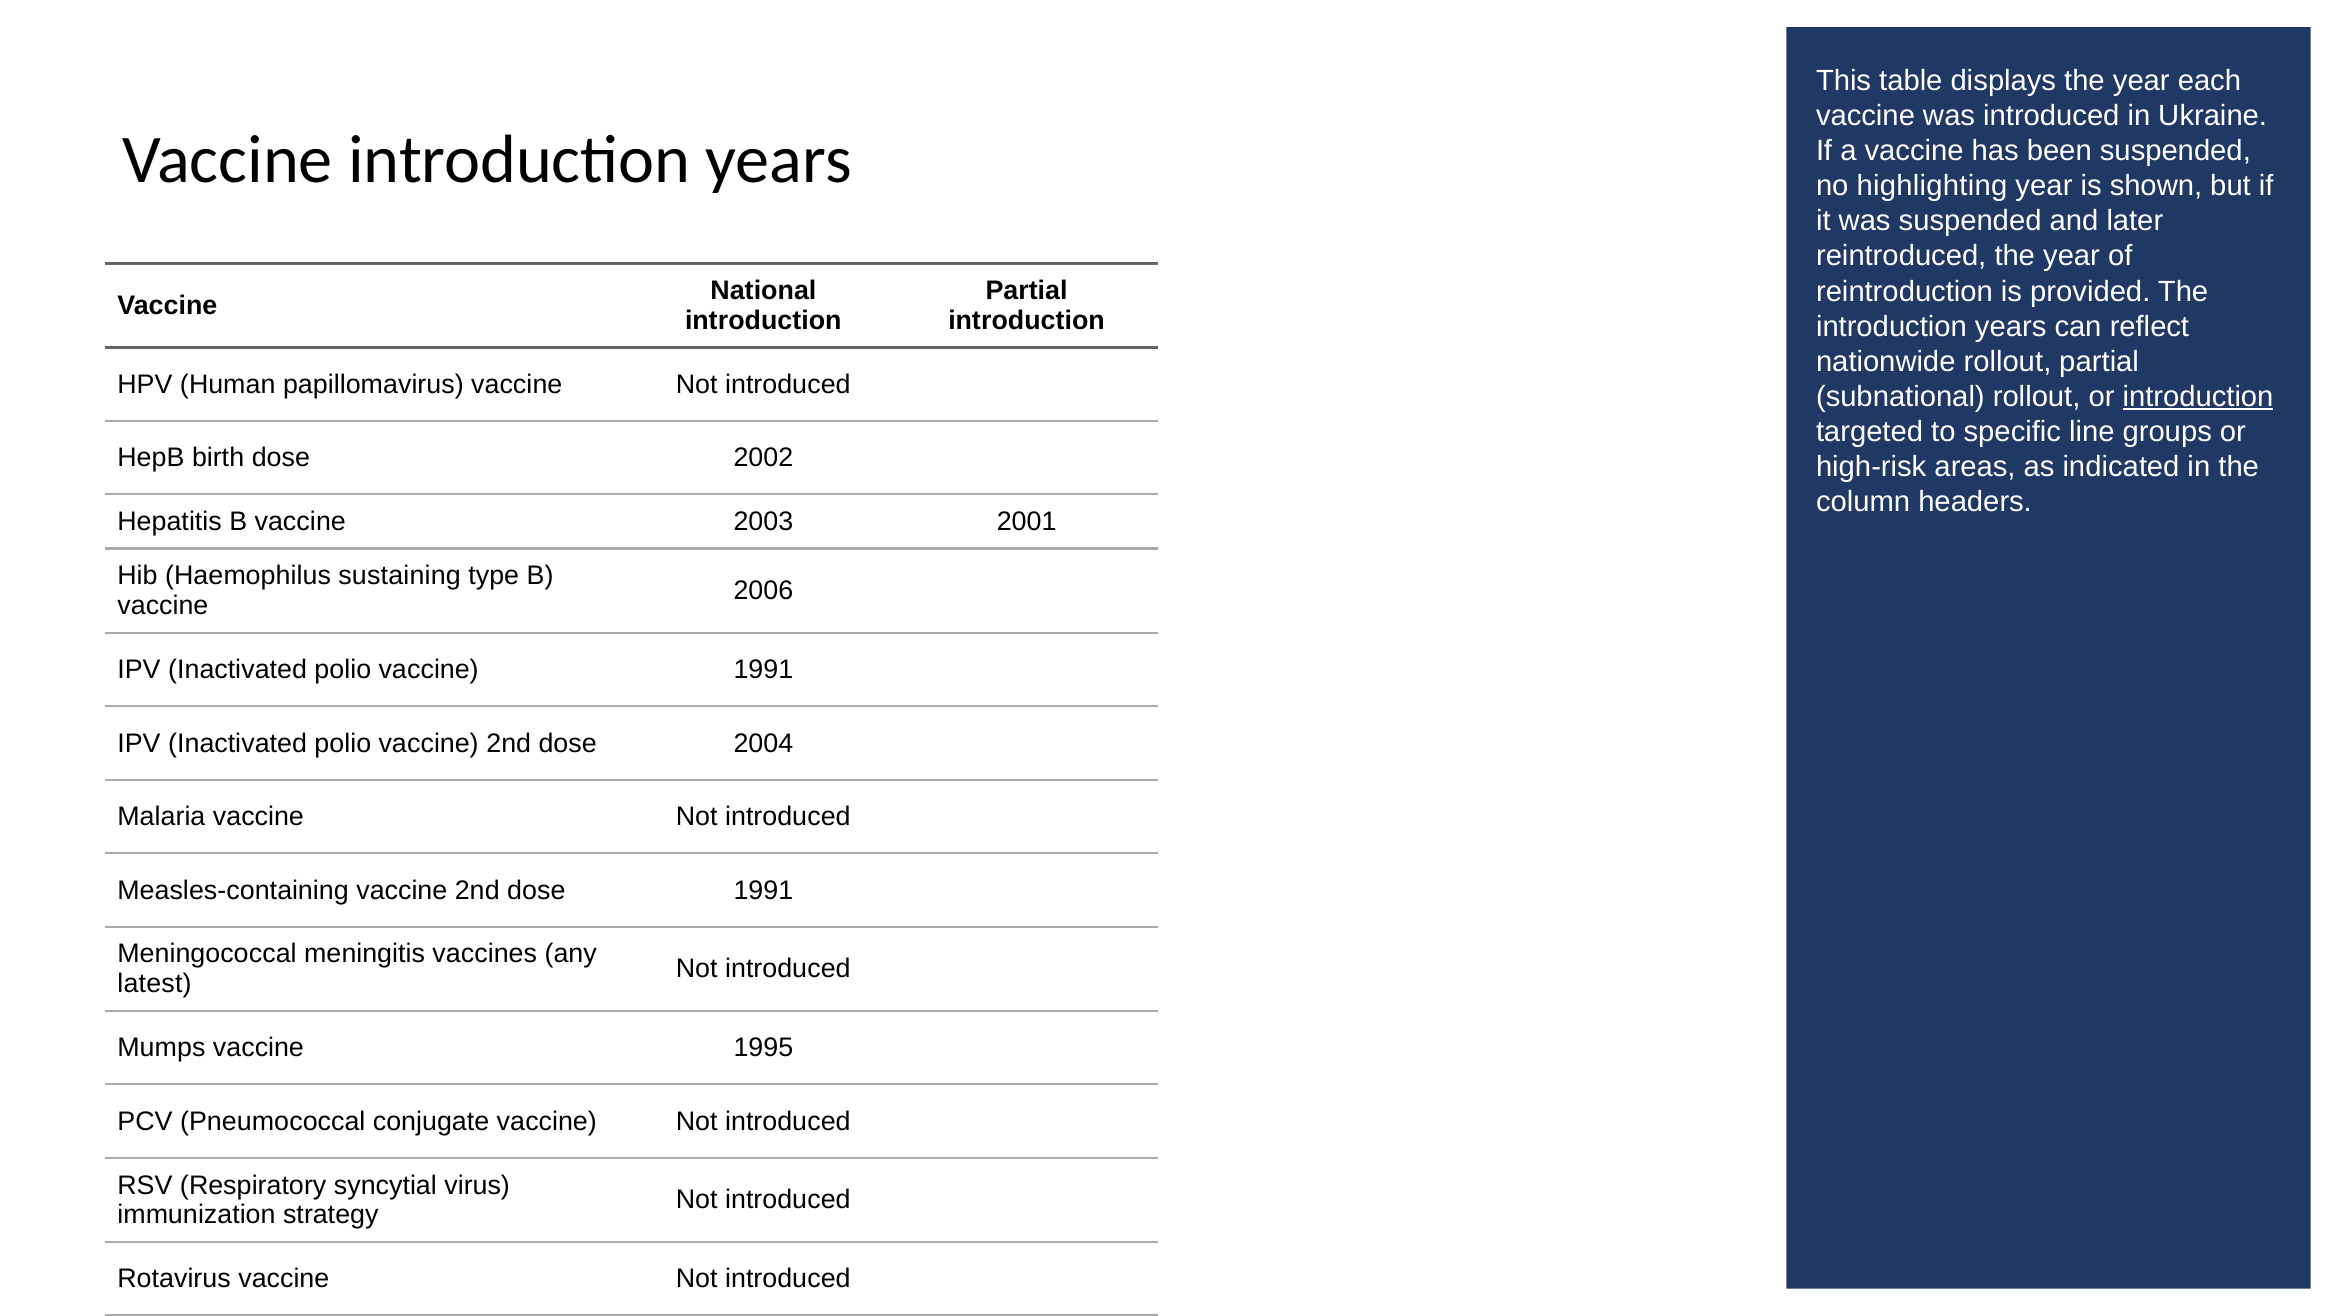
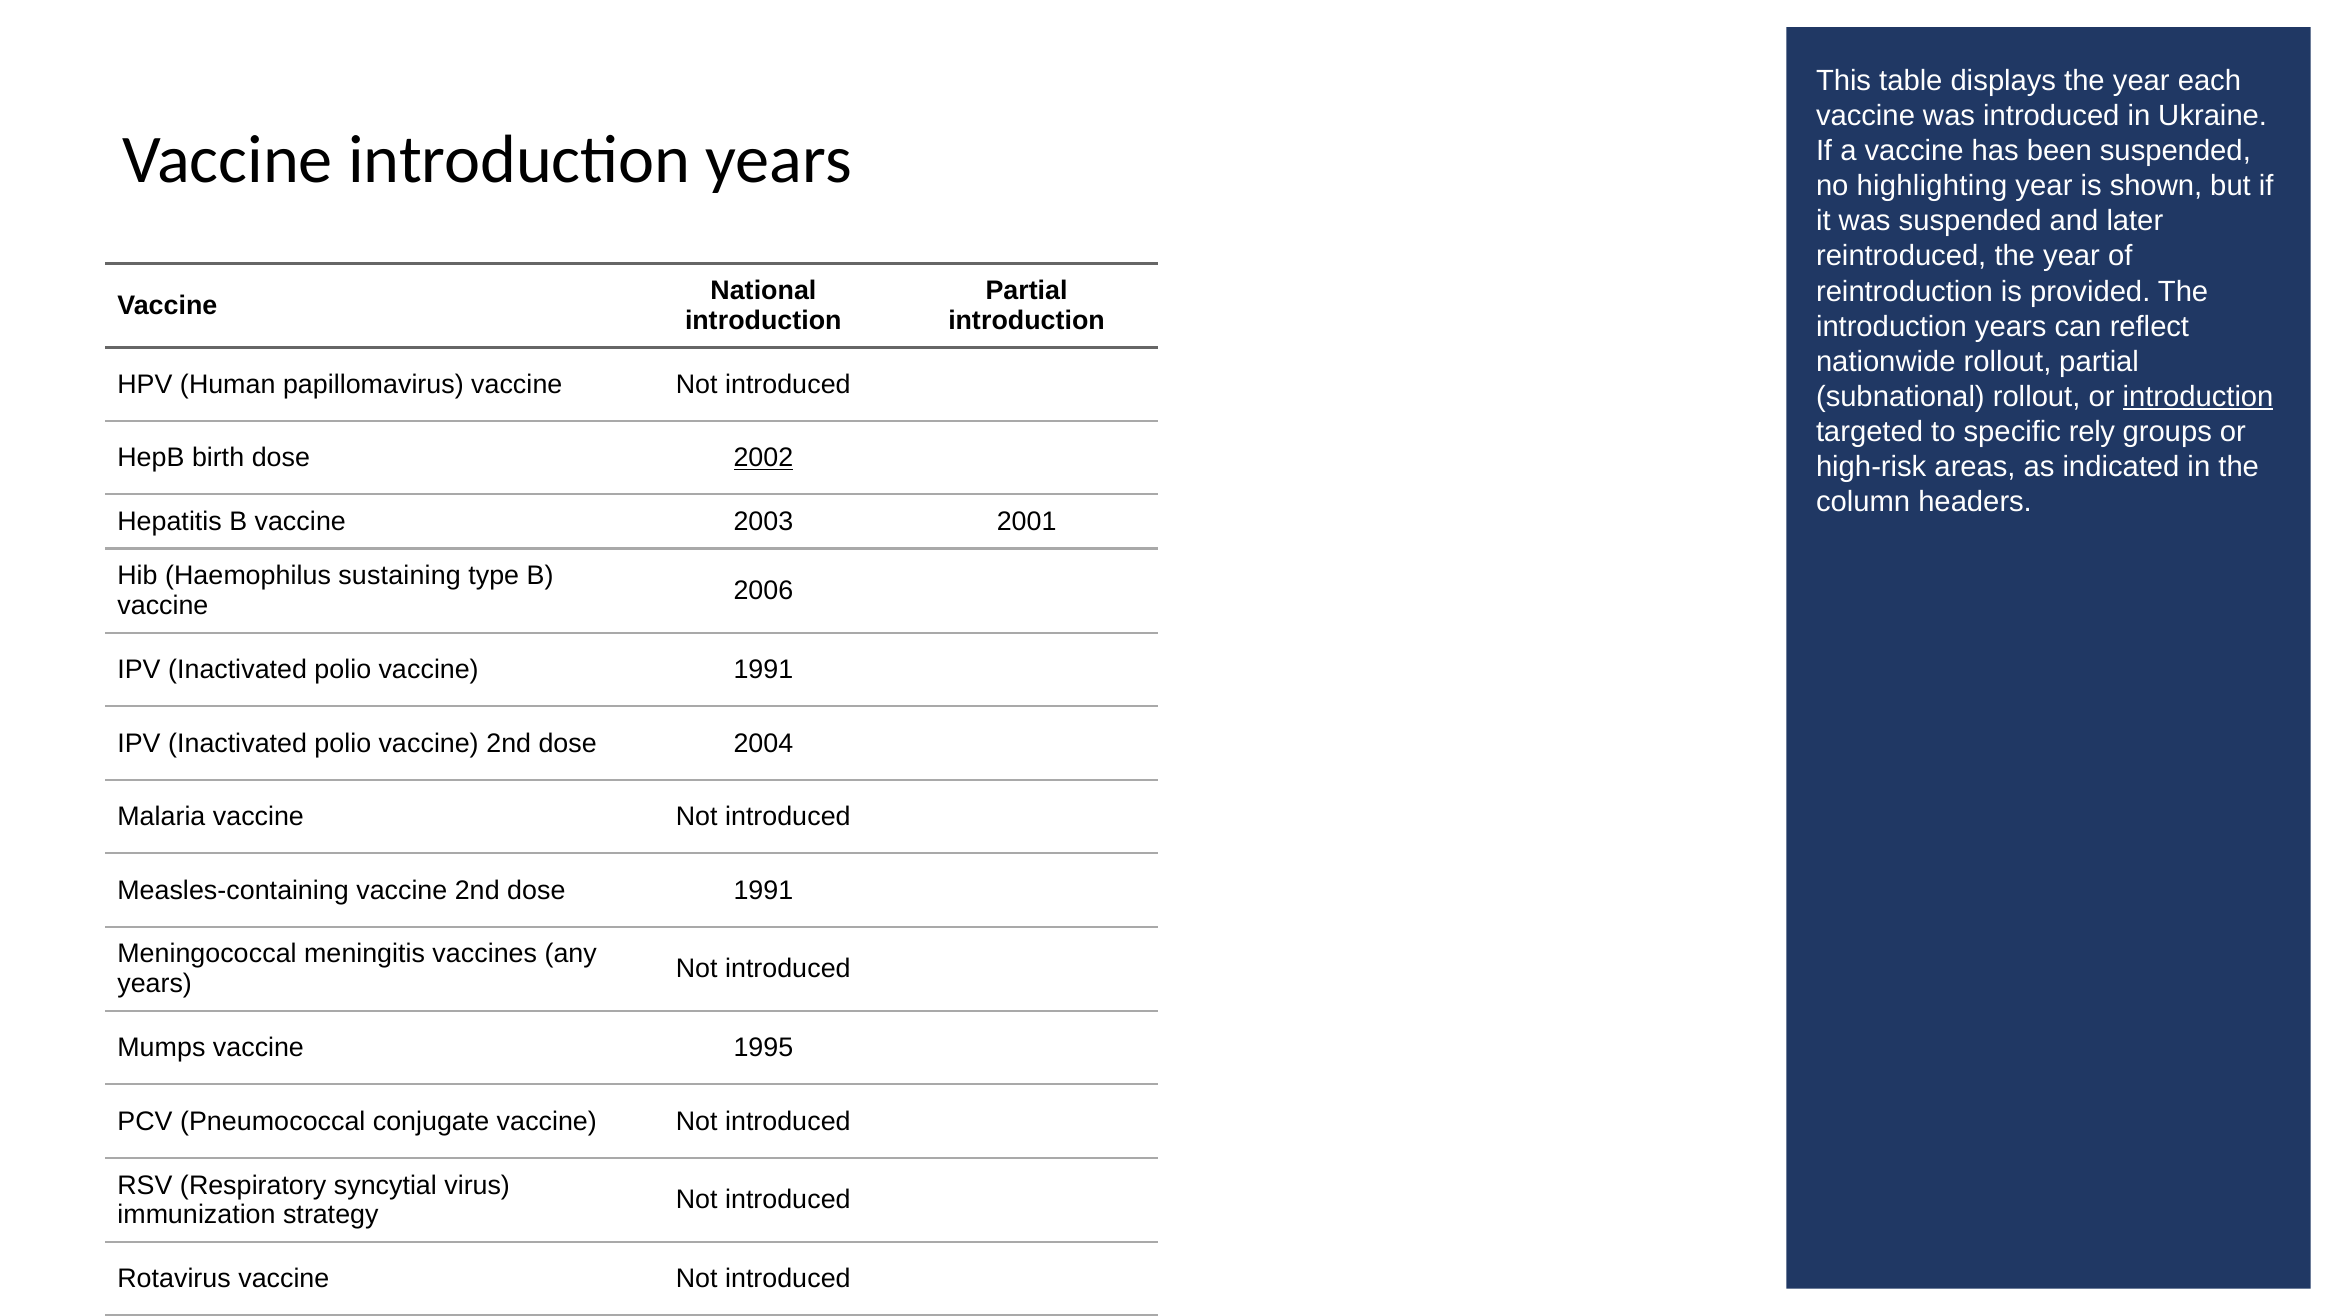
line: line -> rely
2002 underline: none -> present
latest at (155, 984): latest -> years
